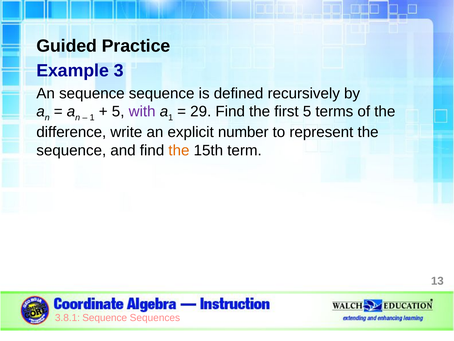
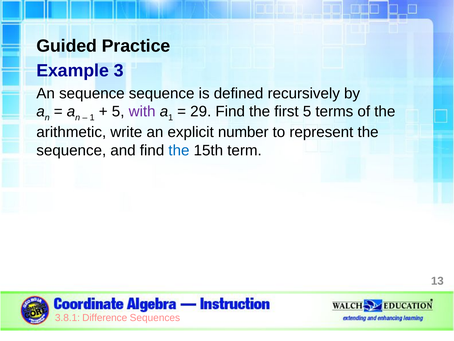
difference: difference -> arithmetic
the at (179, 150) colour: orange -> blue
3.8.1 Sequence: Sequence -> Difference
